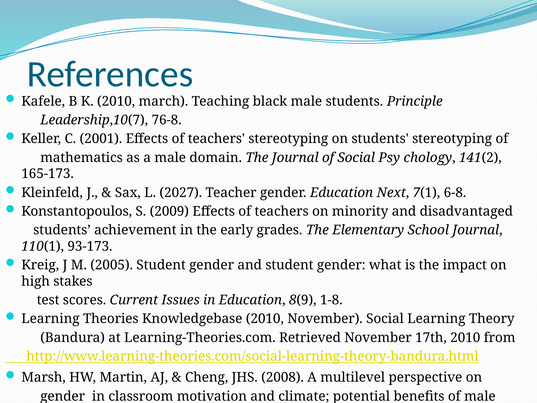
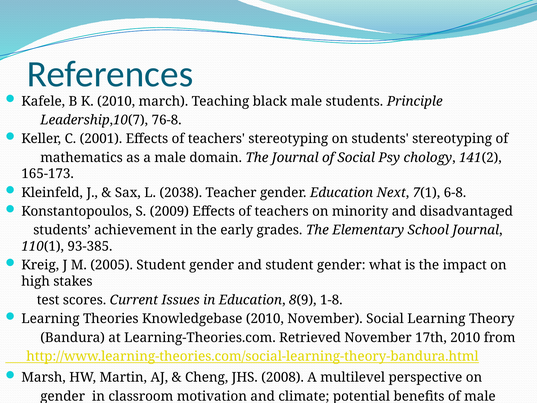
2027: 2027 -> 2038
93-173: 93-173 -> 93-385
